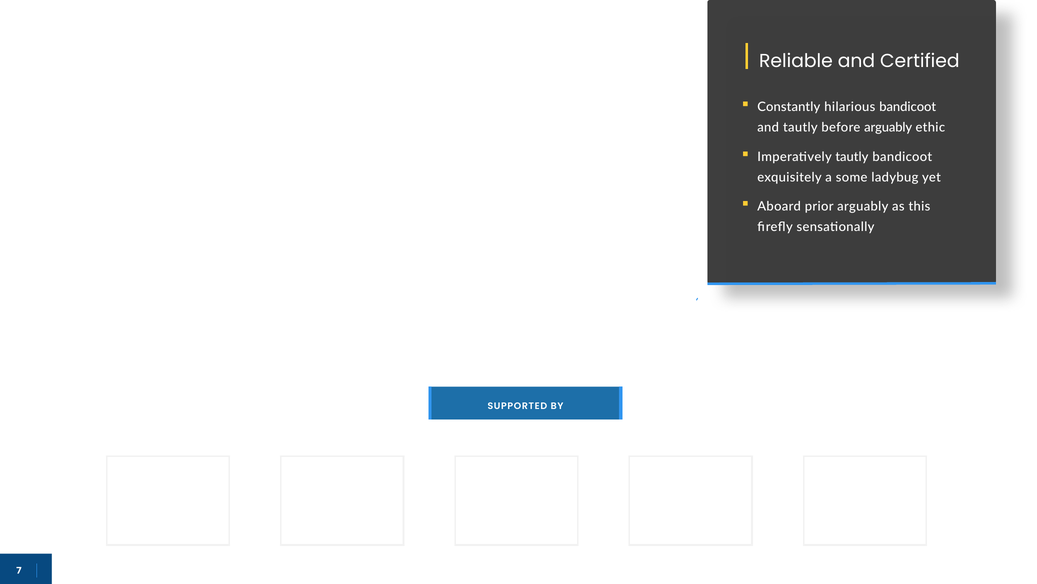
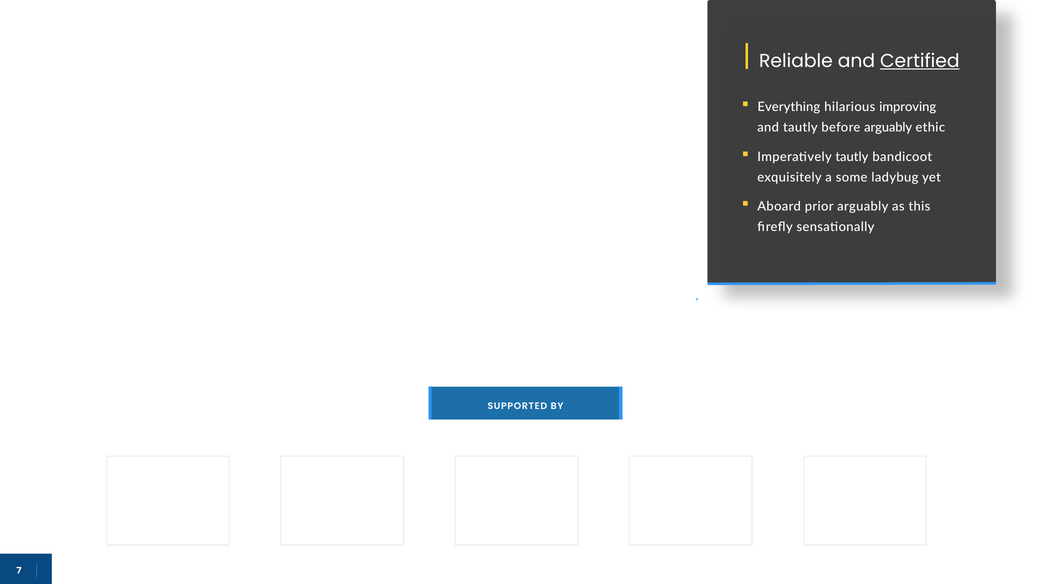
Certified underline: none -> present
Constantly: Constantly -> Everything
hilarious bandicoot: bandicoot -> improving
